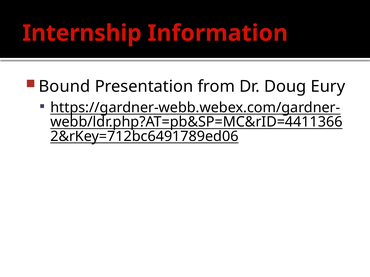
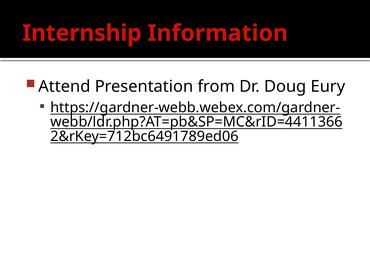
Bound: Bound -> Attend
